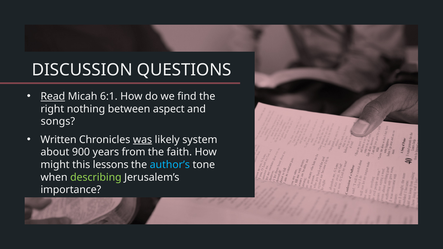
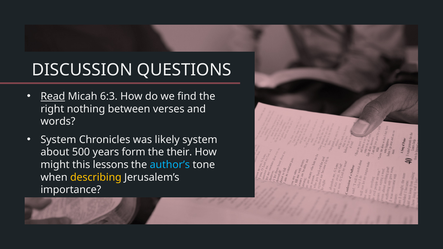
6:1: 6:1 -> 6:3
aspect: aspect -> verses
songs: songs -> words
Written at (58, 140): Written -> System
was underline: present -> none
900: 900 -> 500
from: from -> form
faith: faith -> their
describing colour: light green -> yellow
